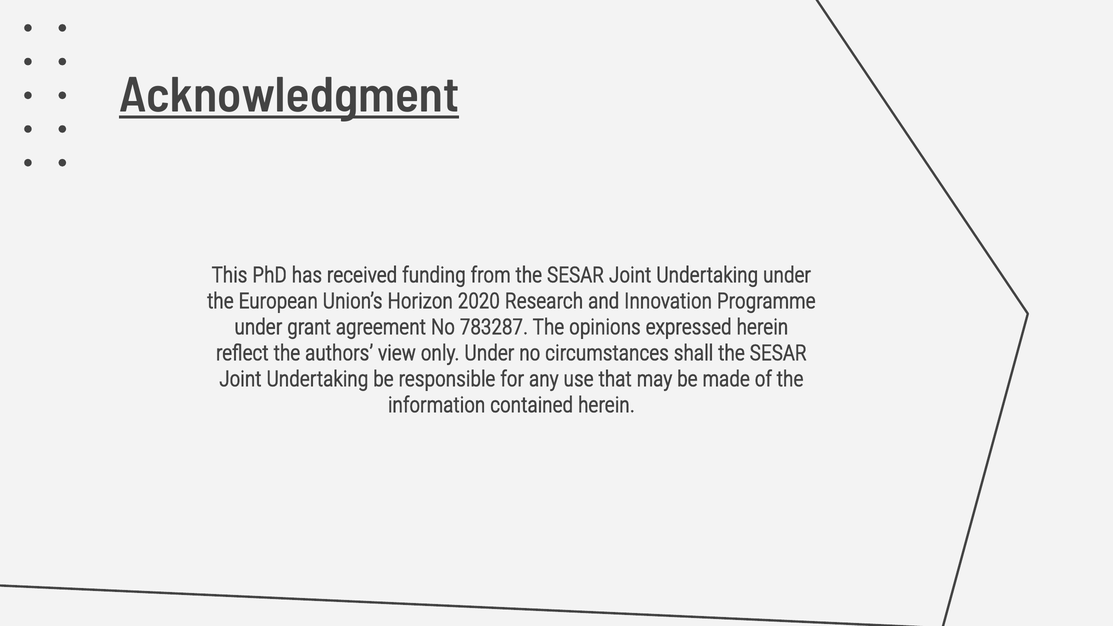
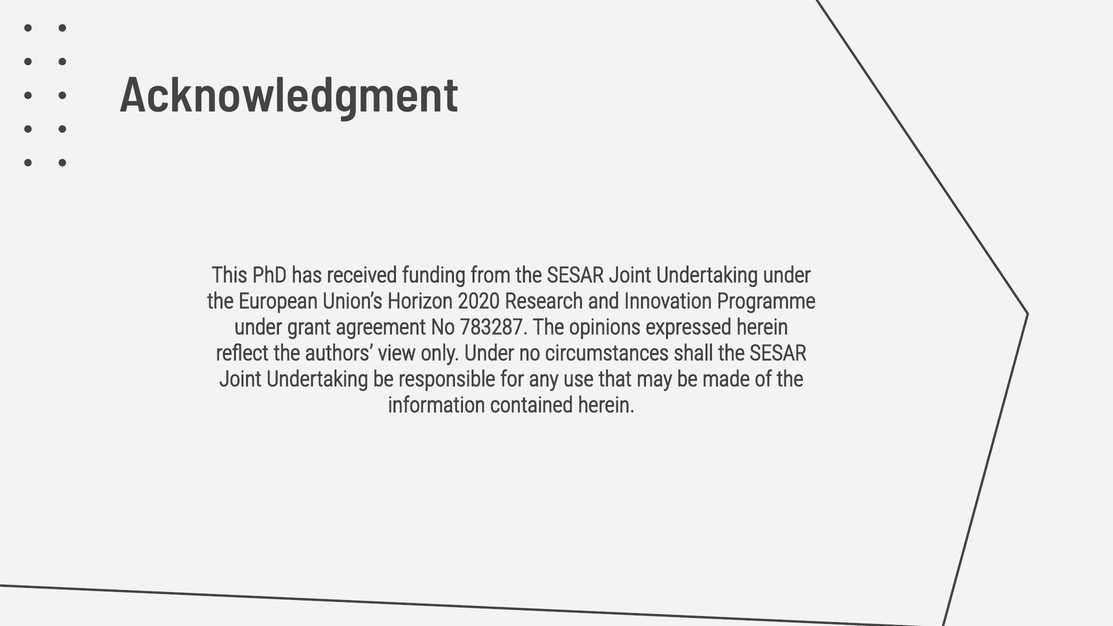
Acknowledgment underline: present -> none
